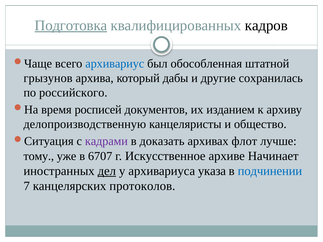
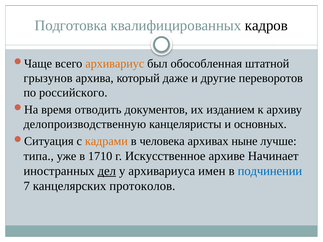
Подготовка underline: present -> none
архивариус colour: blue -> orange
дабы: дабы -> даже
сохранилась: сохранилась -> переворотов
росписей: росписей -> отводить
общество: общество -> основных
кадрами colour: purple -> orange
доказать: доказать -> человека
флот: флот -> ныне
тому: тому -> типа
6707: 6707 -> 1710
указа: указа -> имен
